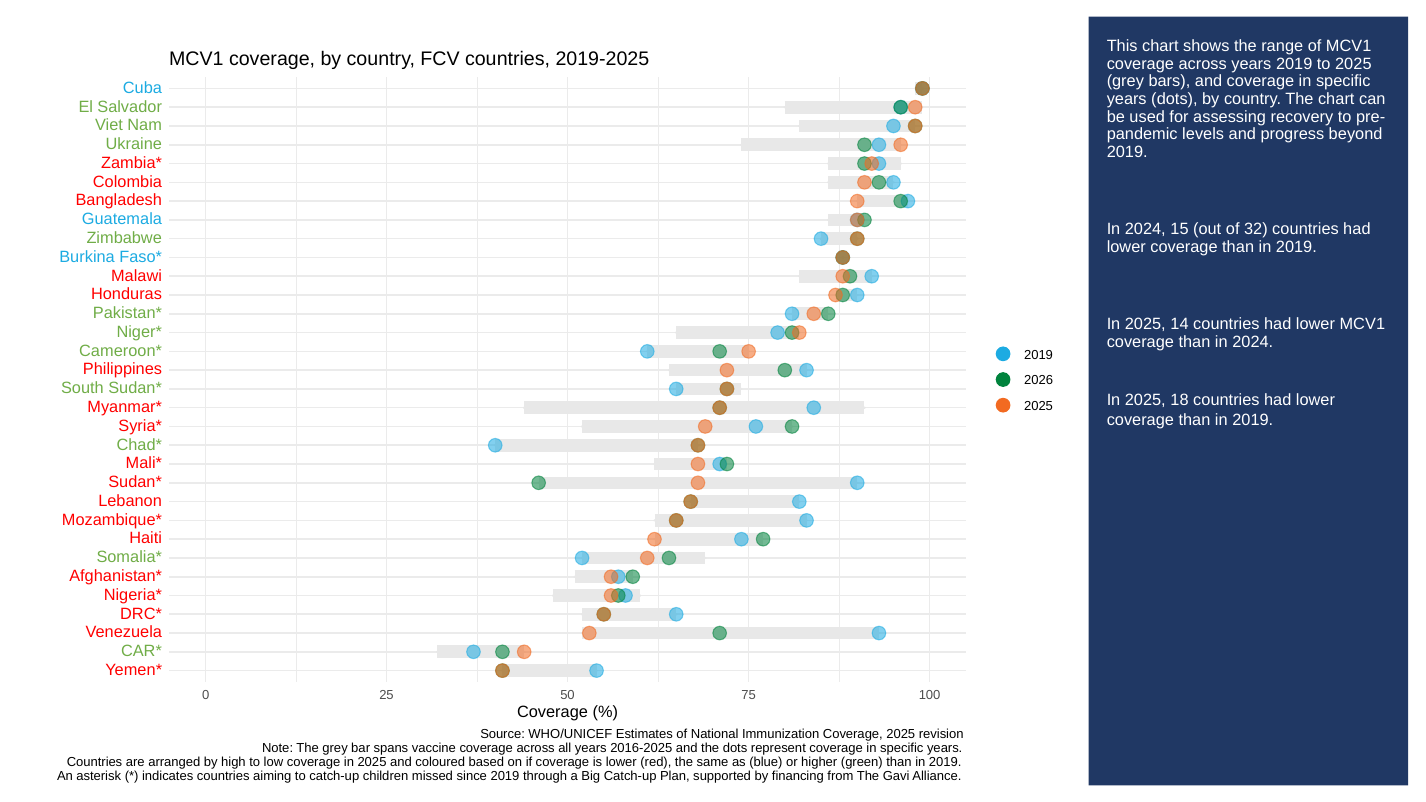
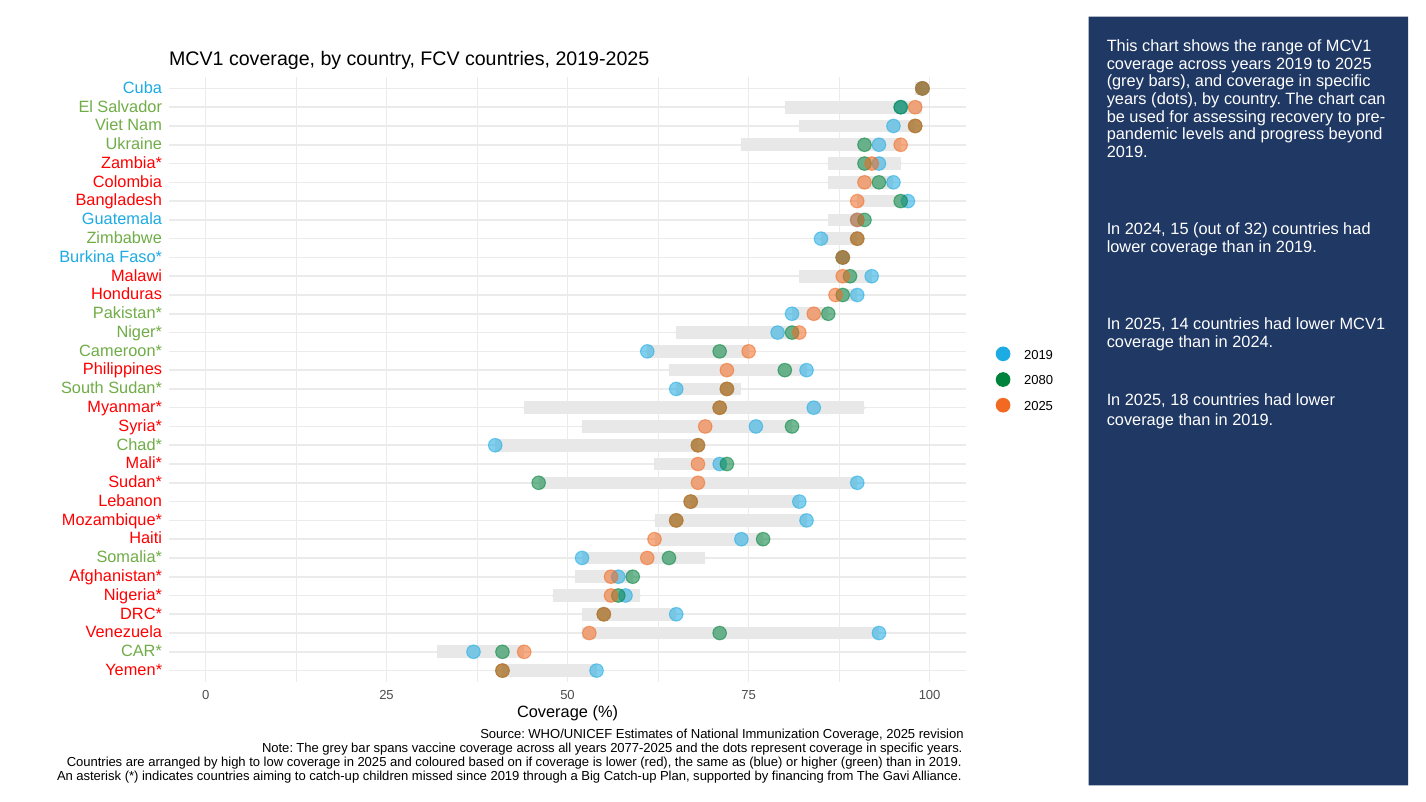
2026: 2026 -> 2080
2016-2025: 2016-2025 -> 2077-2025
